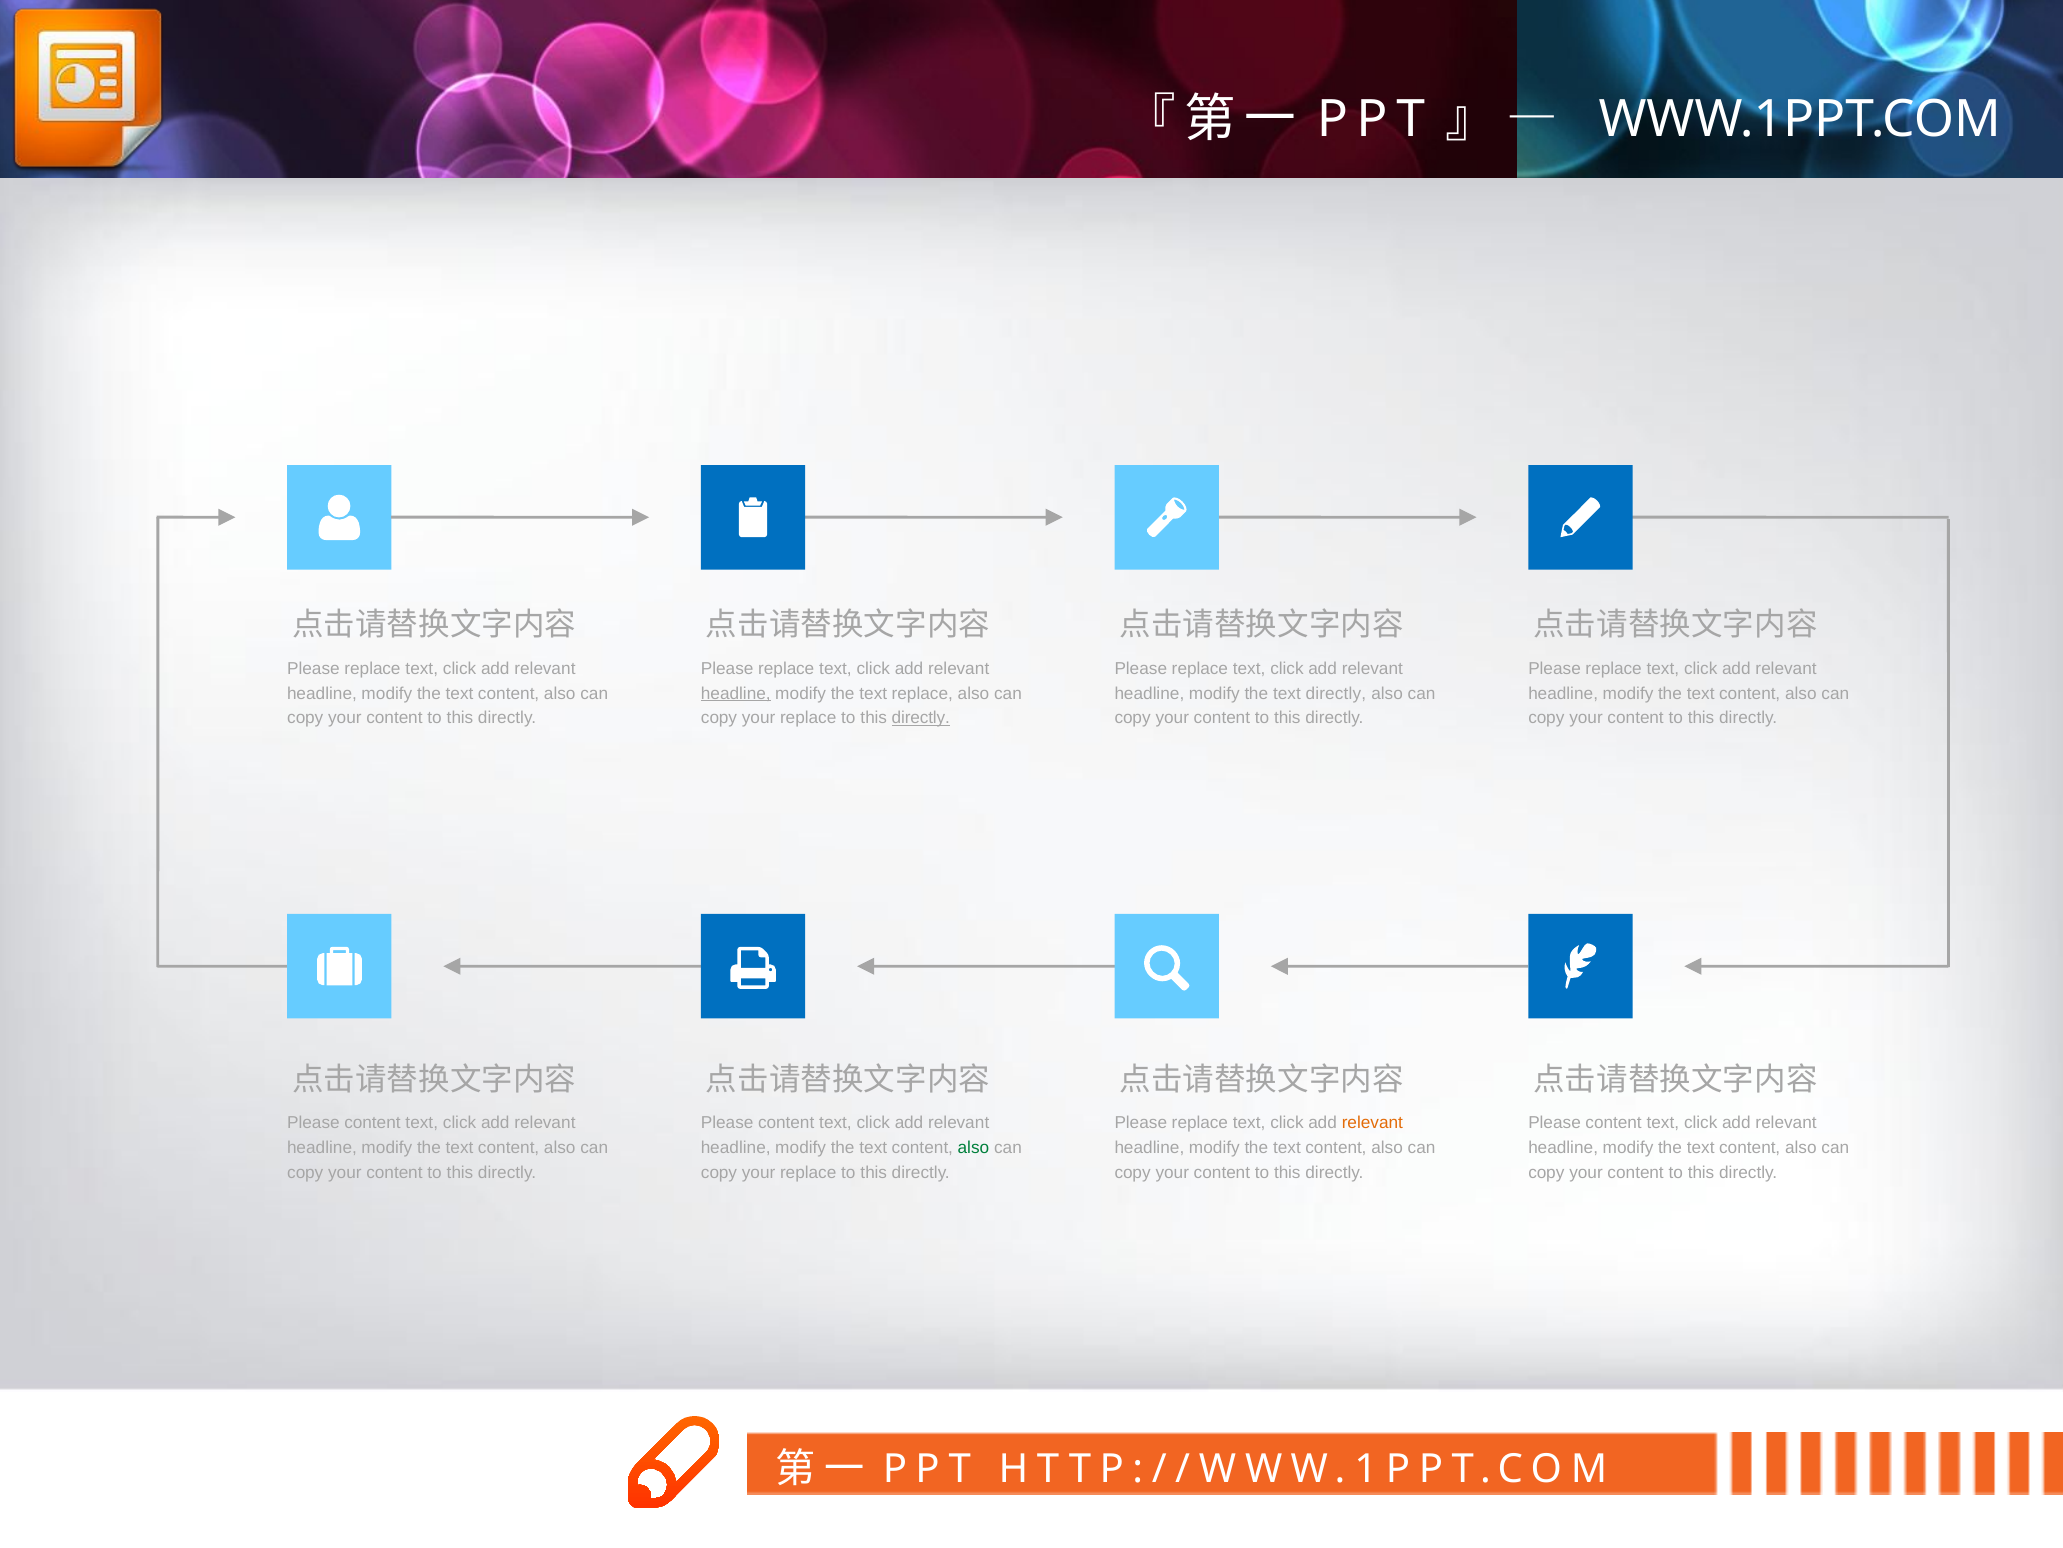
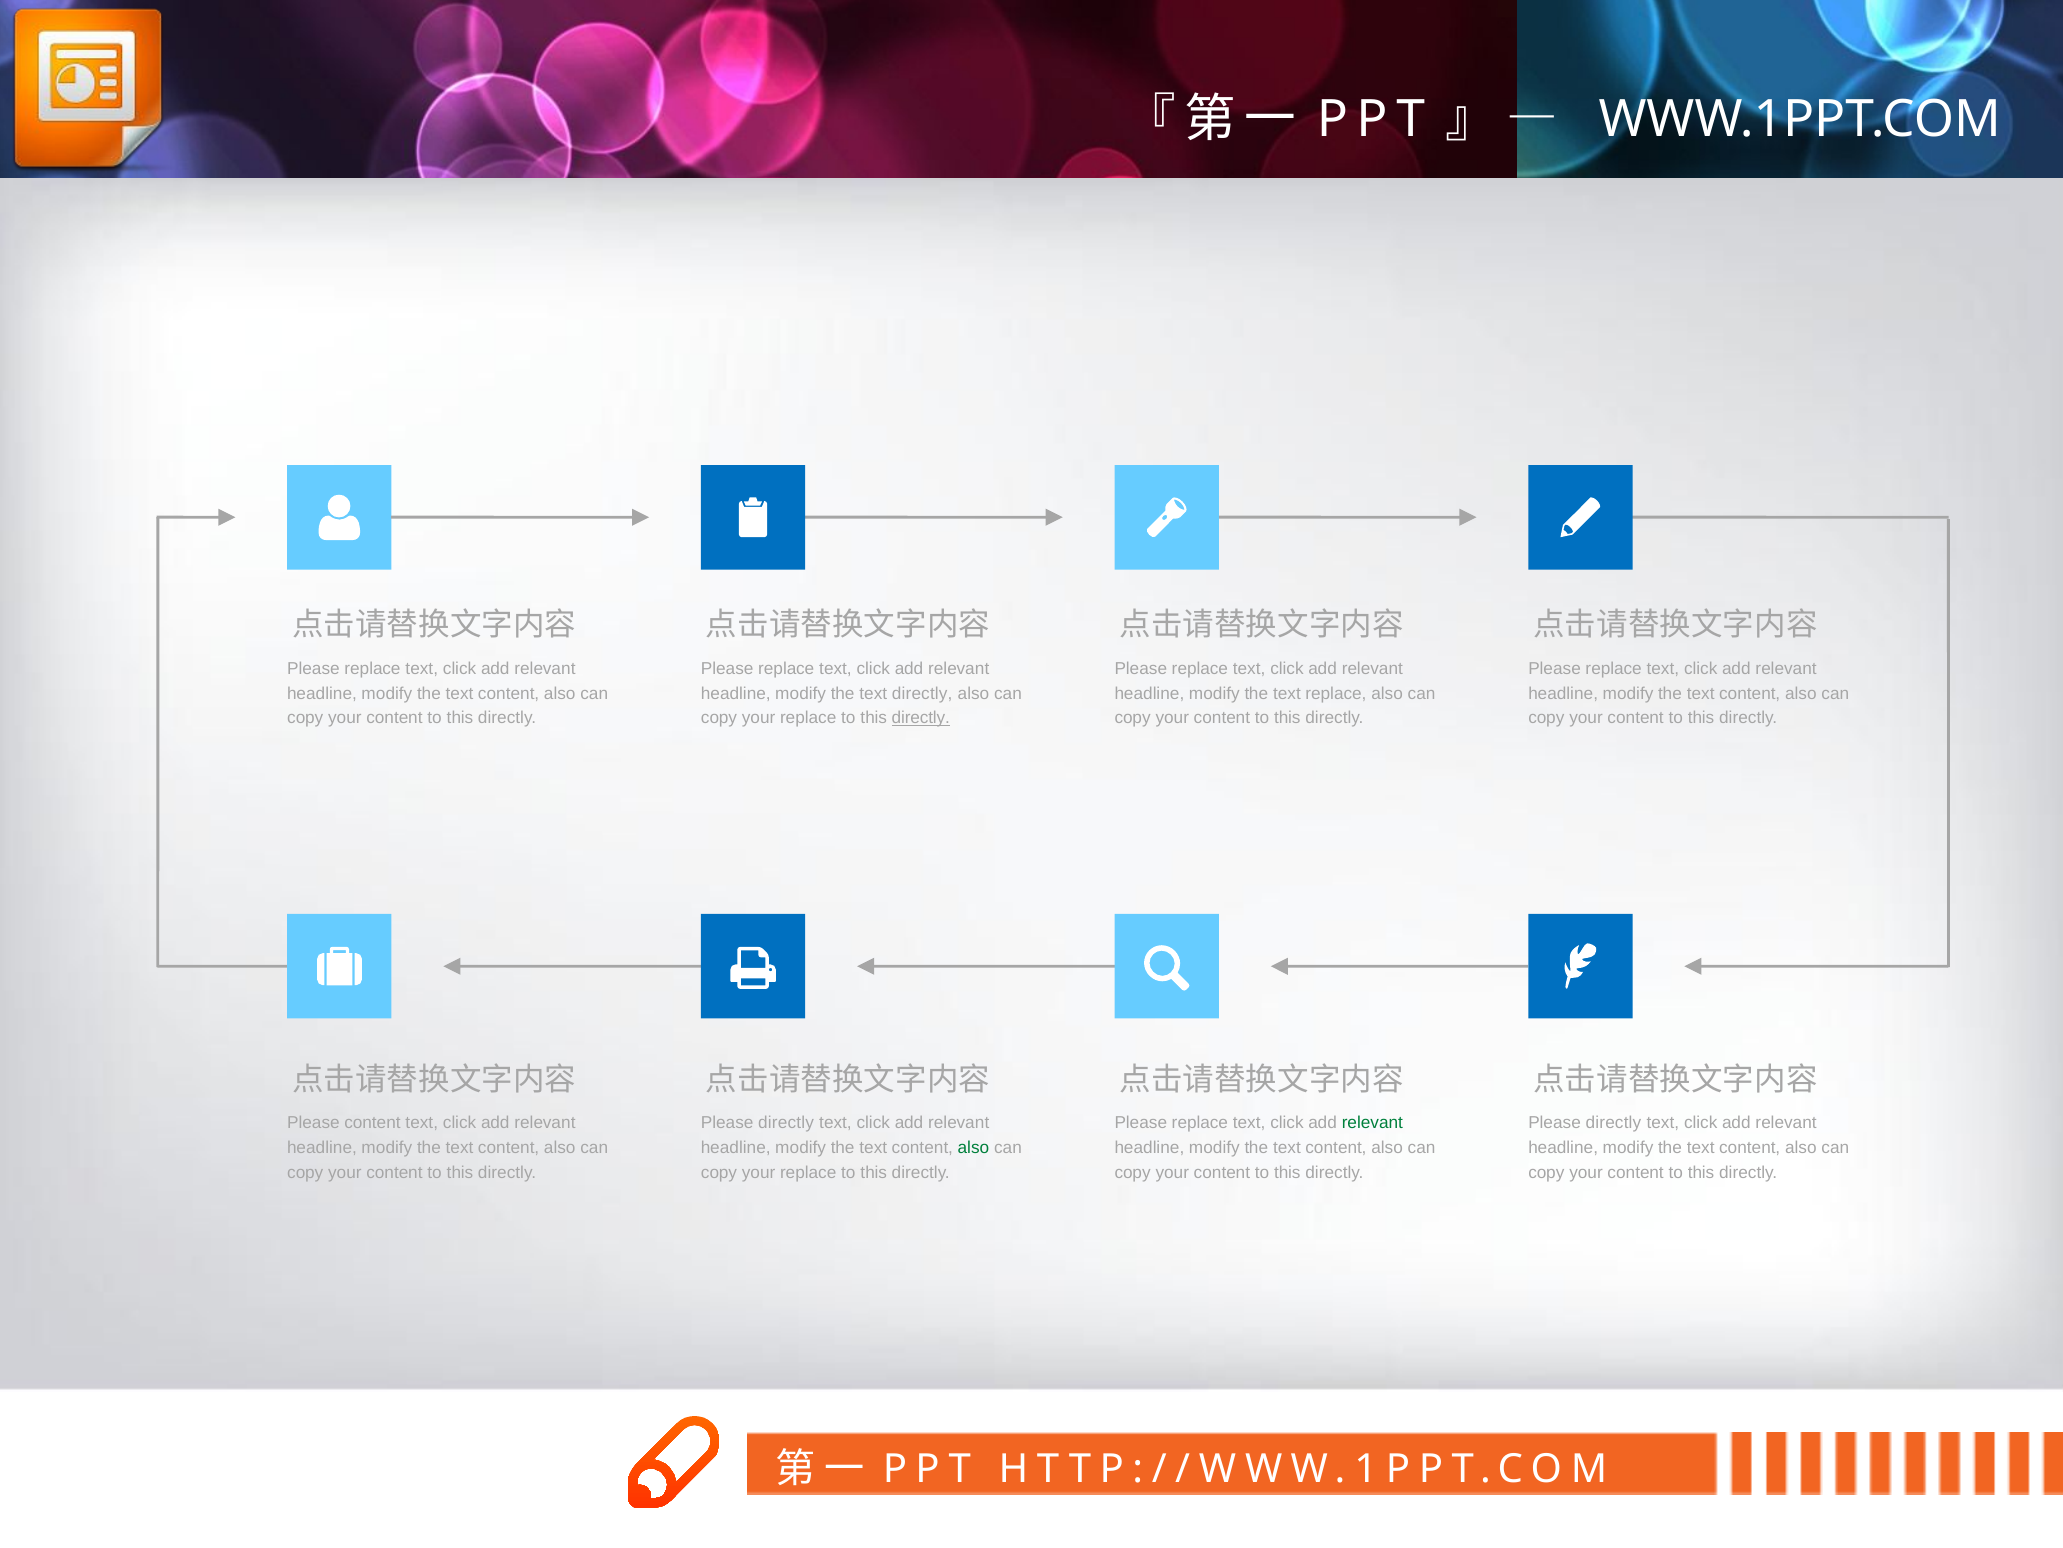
headline at (736, 693) underline: present -> none
text replace: replace -> directly
text directly: directly -> replace
content at (786, 1123): content -> directly
relevant at (1372, 1123) colour: orange -> green
content at (1614, 1123): content -> directly
